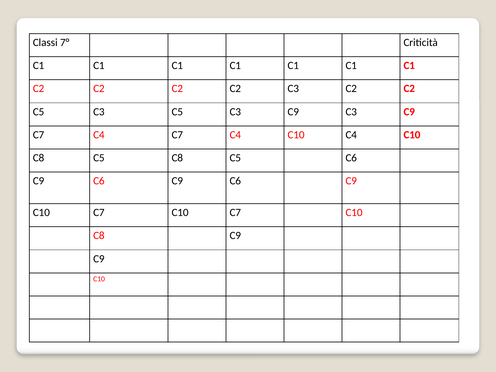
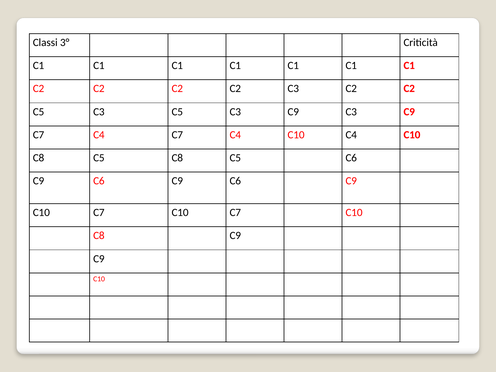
7°: 7° -> 3°
